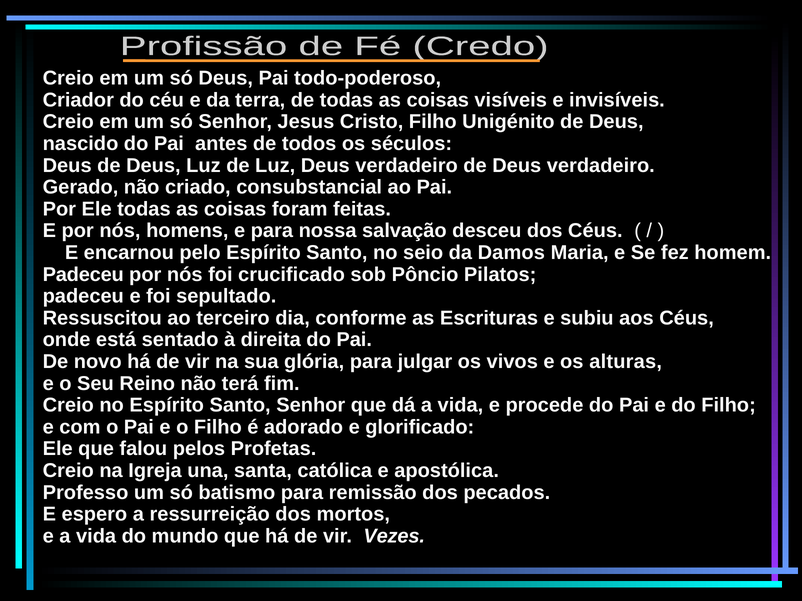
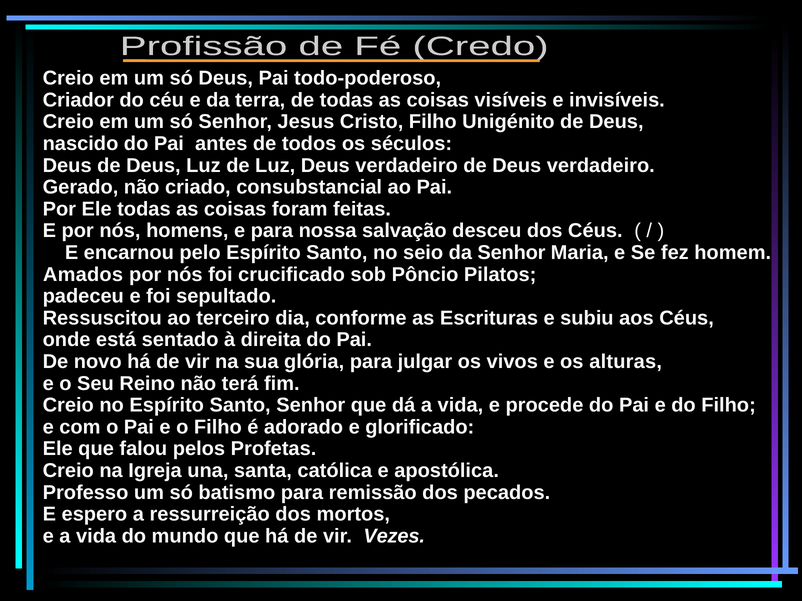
da Damos: Damos -> Senhor
Padeceu at (83, 275): Padeceu -> Amados
